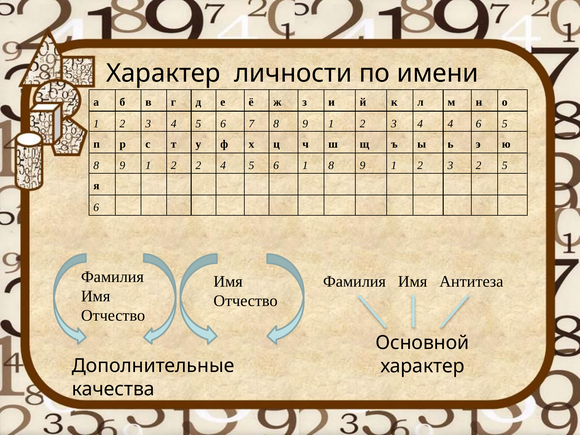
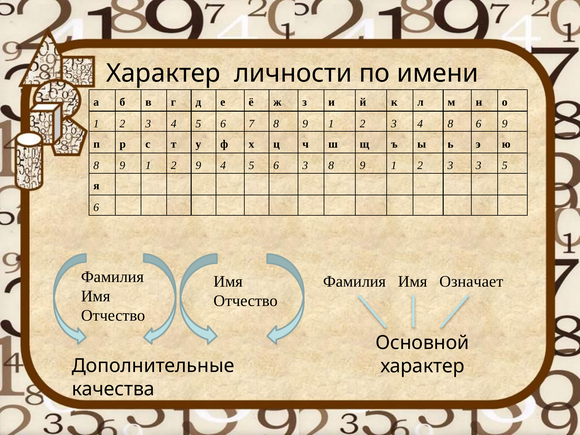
4 4: 4 -> 8
6 5: 5 -> 9
2 2: 2 -> 9
6 1: 1 -> 3
3 2: 2 -> 3
Антитеза: Антитеза -> Означает
